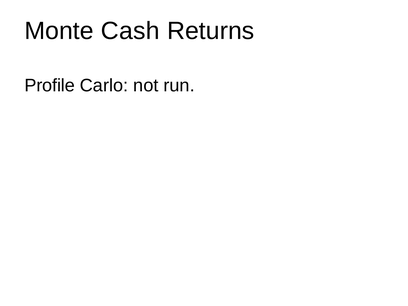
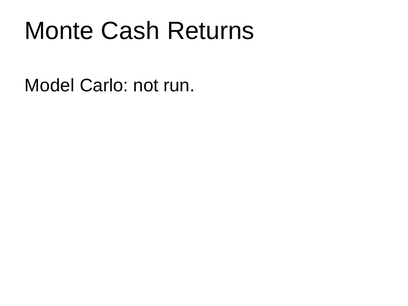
Profile: Profile -> Model
